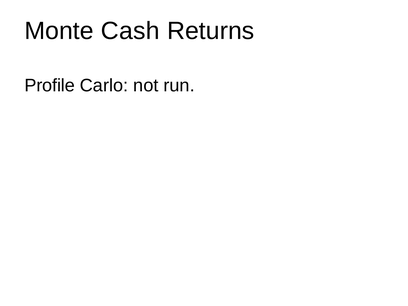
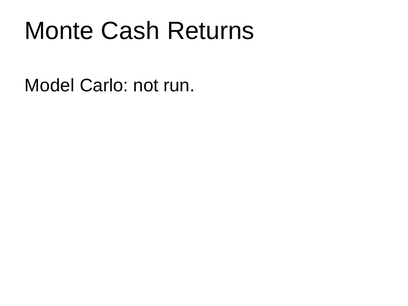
Profile: Profile -> Model
